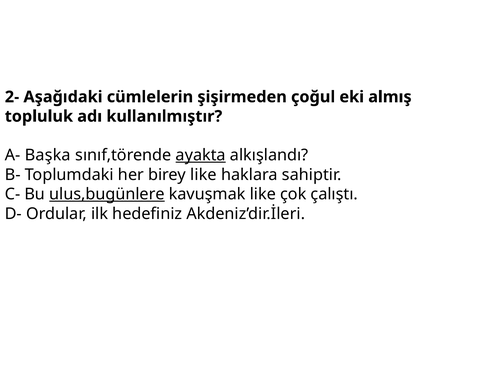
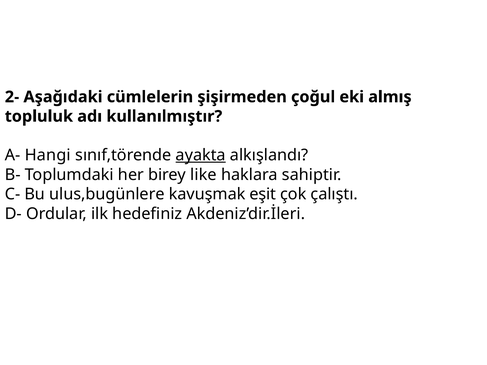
Başka: Başka -> Hangi
ulus,bugünlere underline: present -> none
kavuşmak like: like -> eşit
